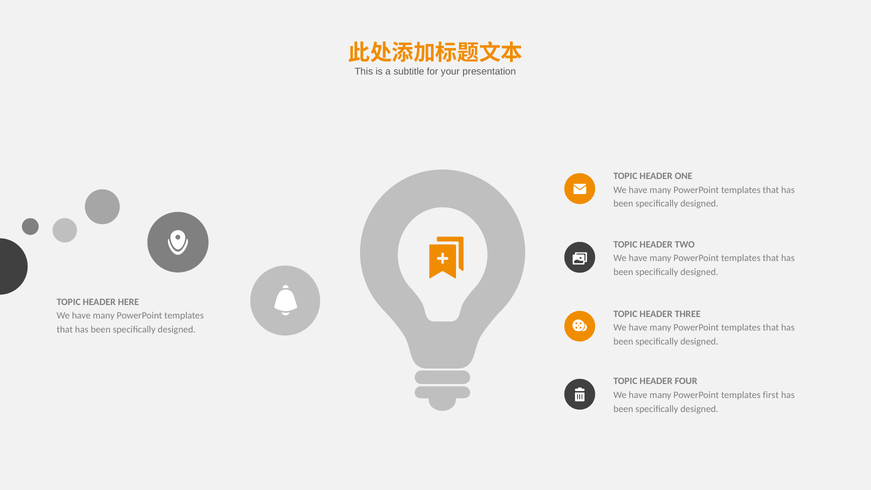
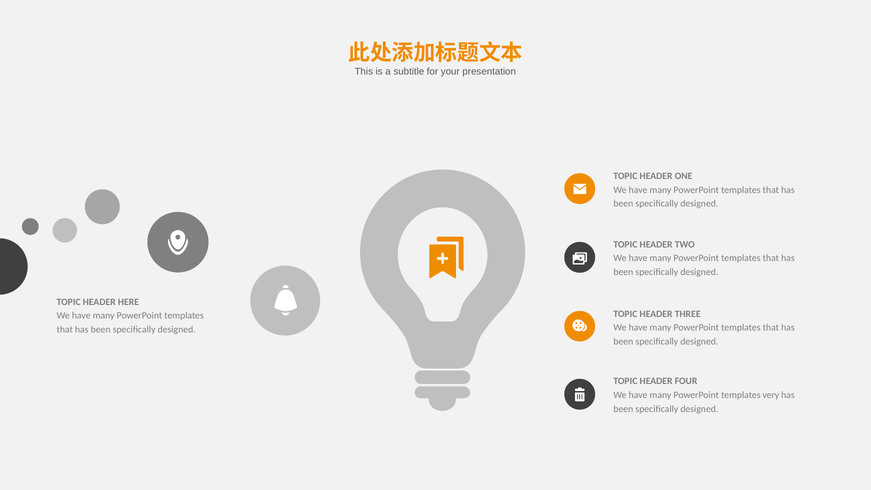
first: first -> very
